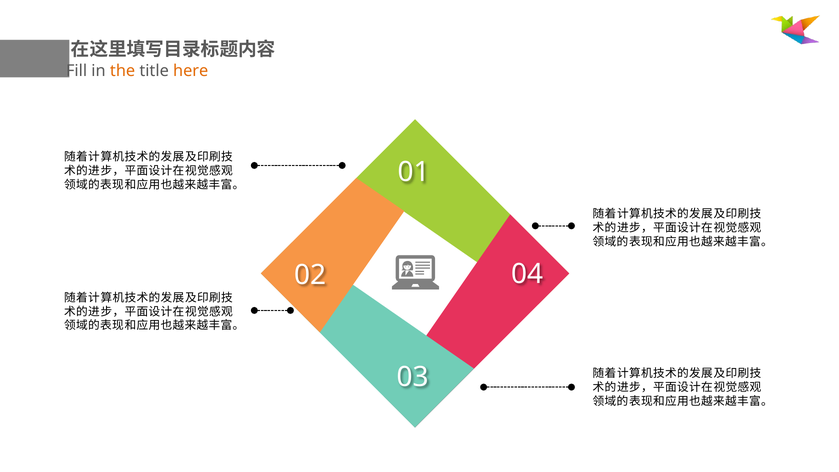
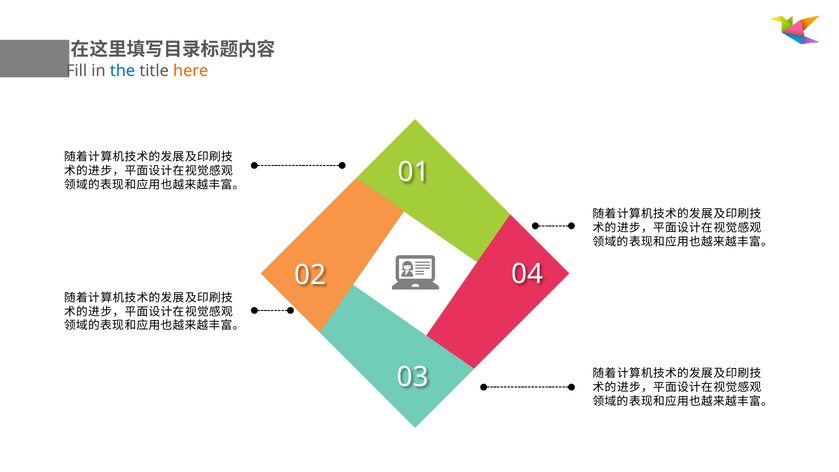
the colour: orange -> blue
